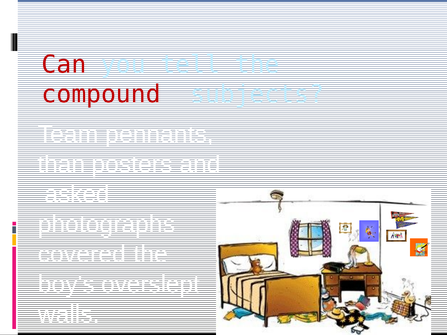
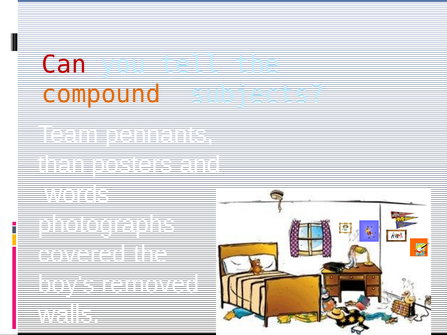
compound colour: red -> orange
asked: asked -> words
overslept: overslept -> removed
